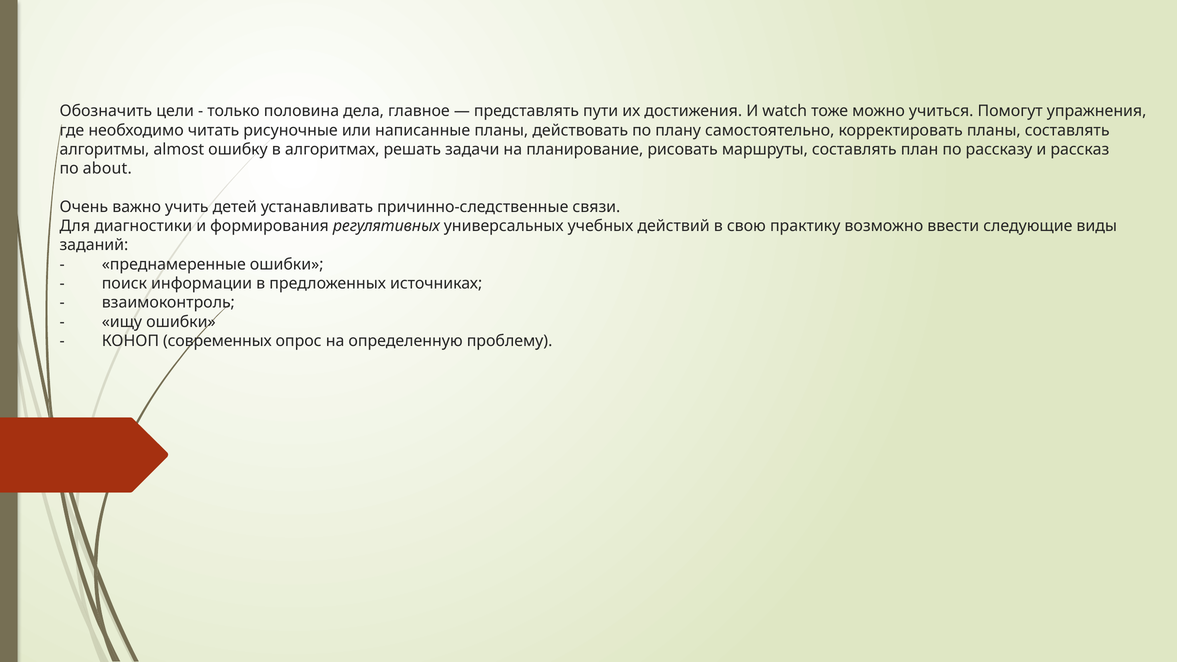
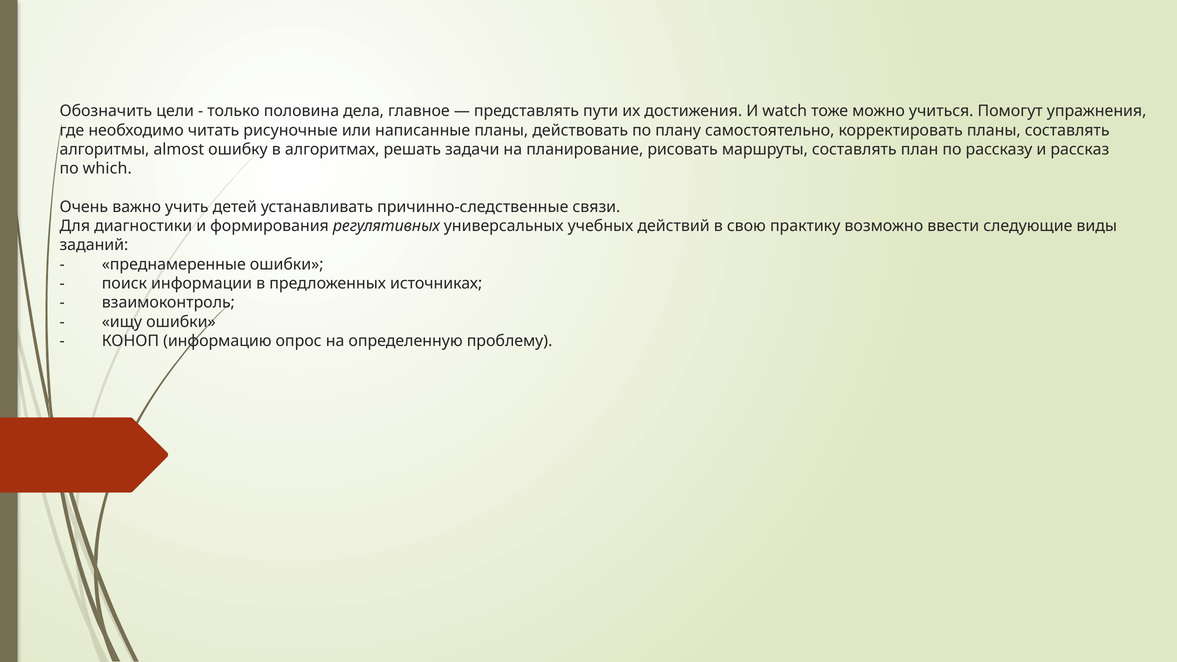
about: about -> which
современных: современных -> информацию
